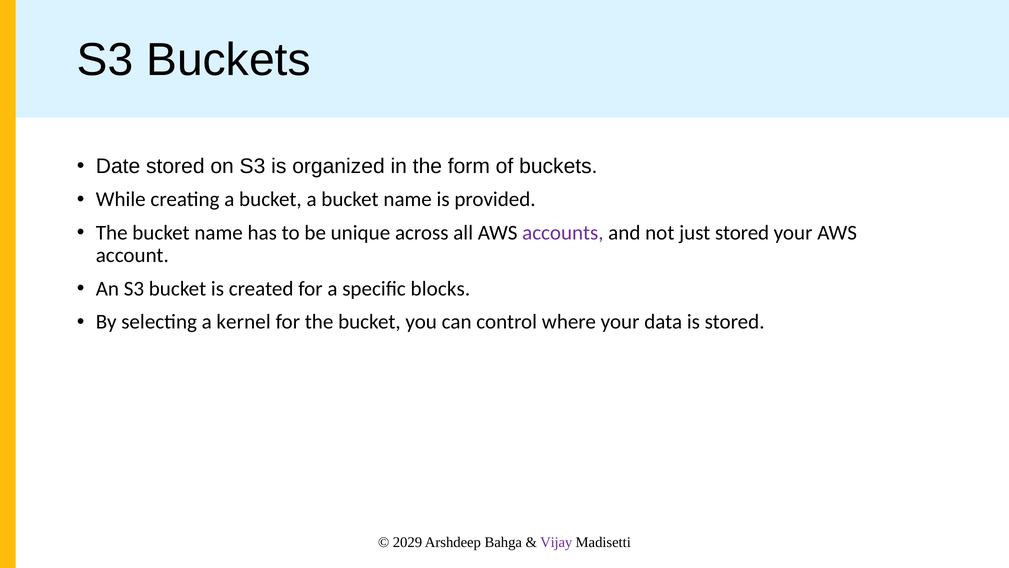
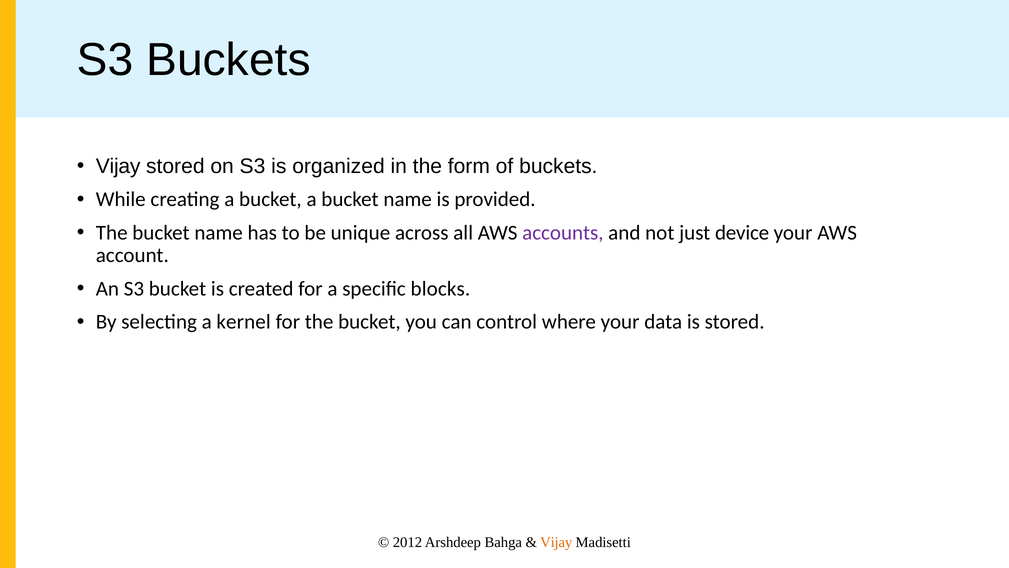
Date at (118, 166): Date -> Vijay
just stored: stored -> device
2029: 2029 -> 2012
Vijay at (556, 542) colour: purple -> orange
